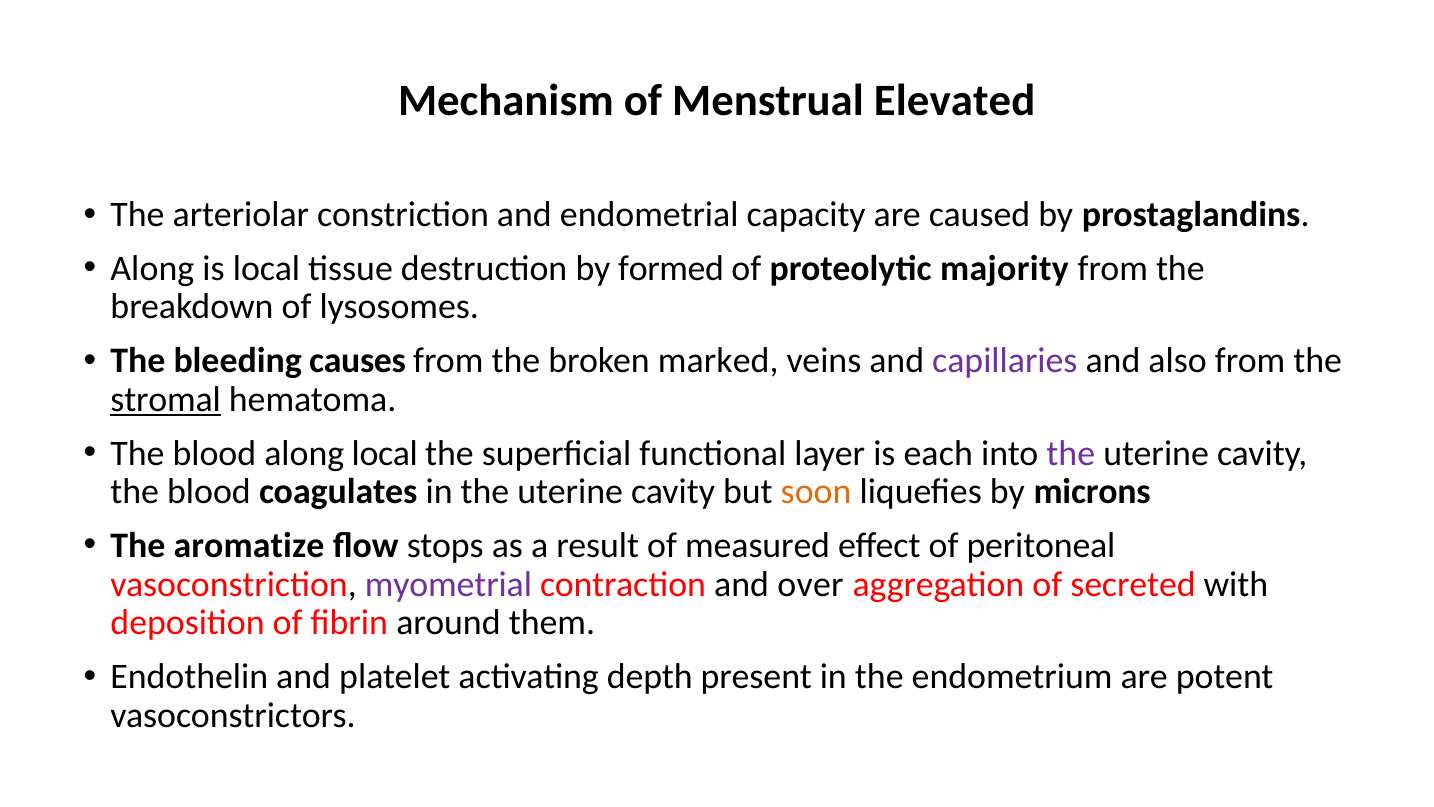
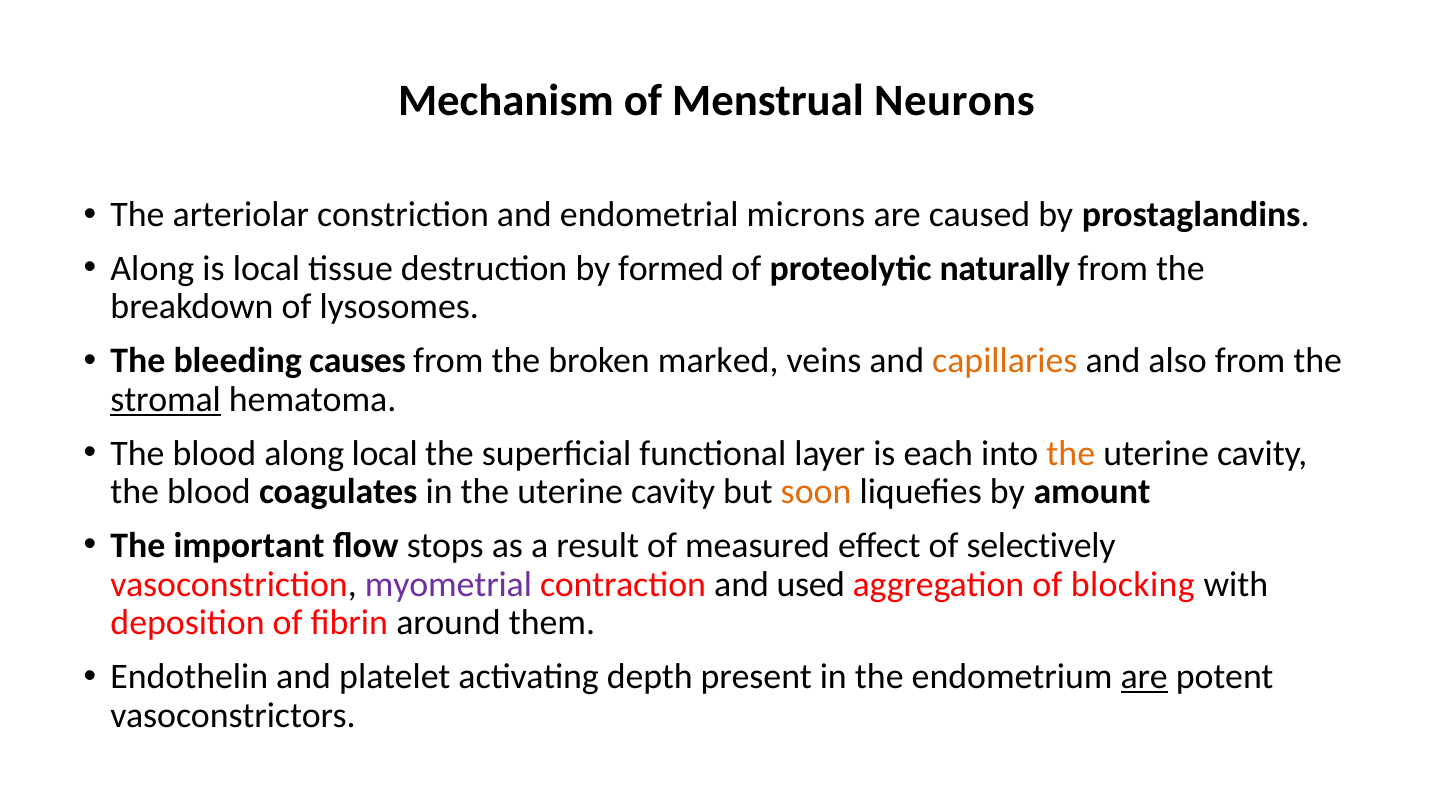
Elevated: Elevated -> Neurons
capacity: capacity -> microns
majority: majority -> naturally
capillaries colour: purple -> orange
the at (1071, 453) colour: purple -> orange
microns: microns -> amount
aromatize: aromatize -> important
peritoneal: peritoneal -> selectively
over: over -> used
secreted: secreted -> blocking
are at (1144, 676) underline: none -> present
